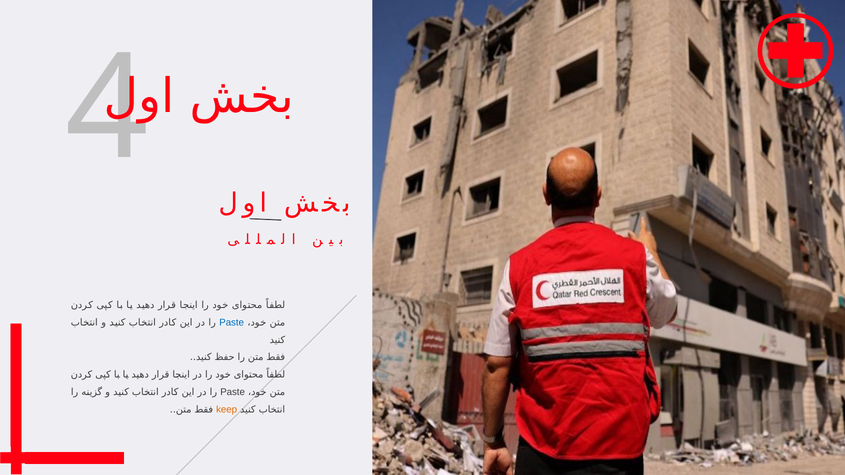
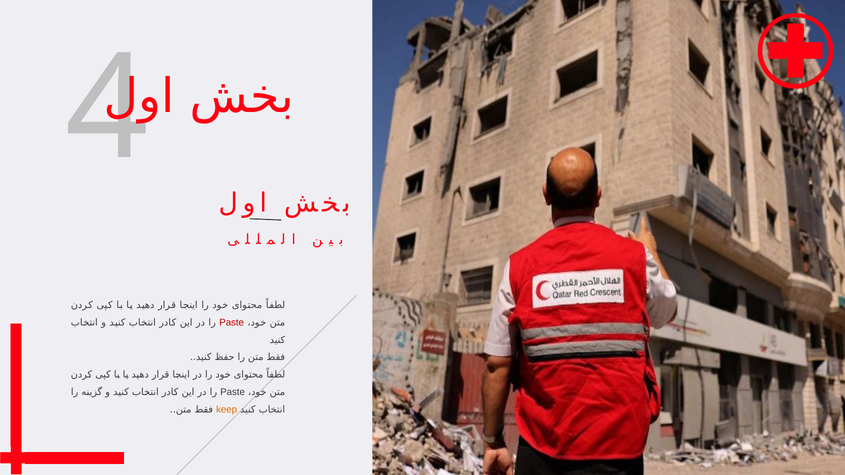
Paste at (232, 323) colour: blue -> red
